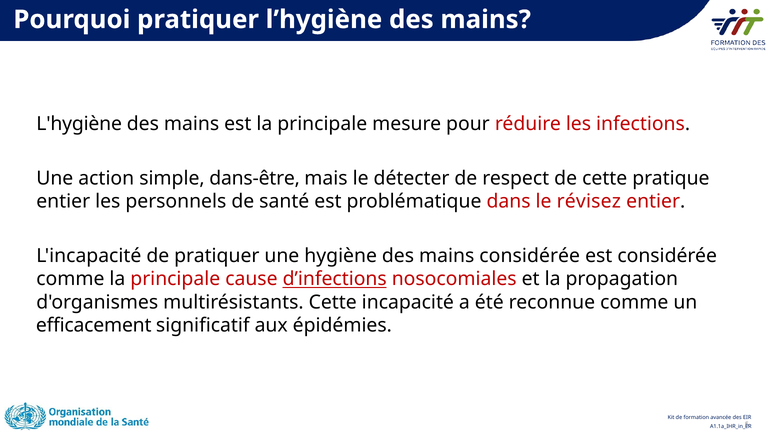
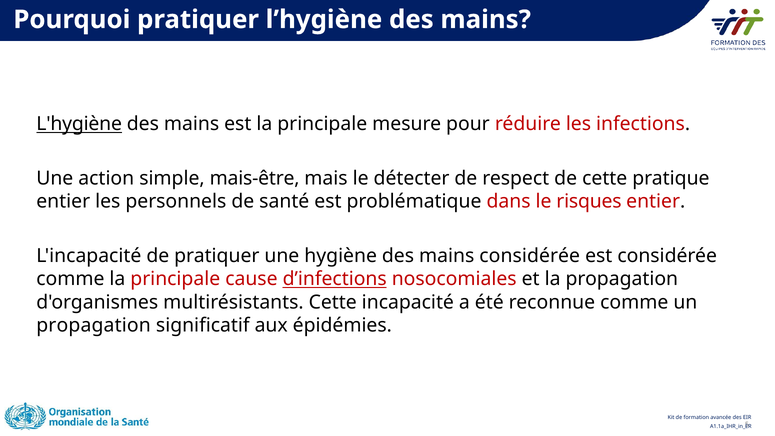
L'hygiène underline: none -> present
dans-être: dans-être -> mais-être
révisez: révisez -> risques
efficacement at (94, 325): efficacement -> propagation
